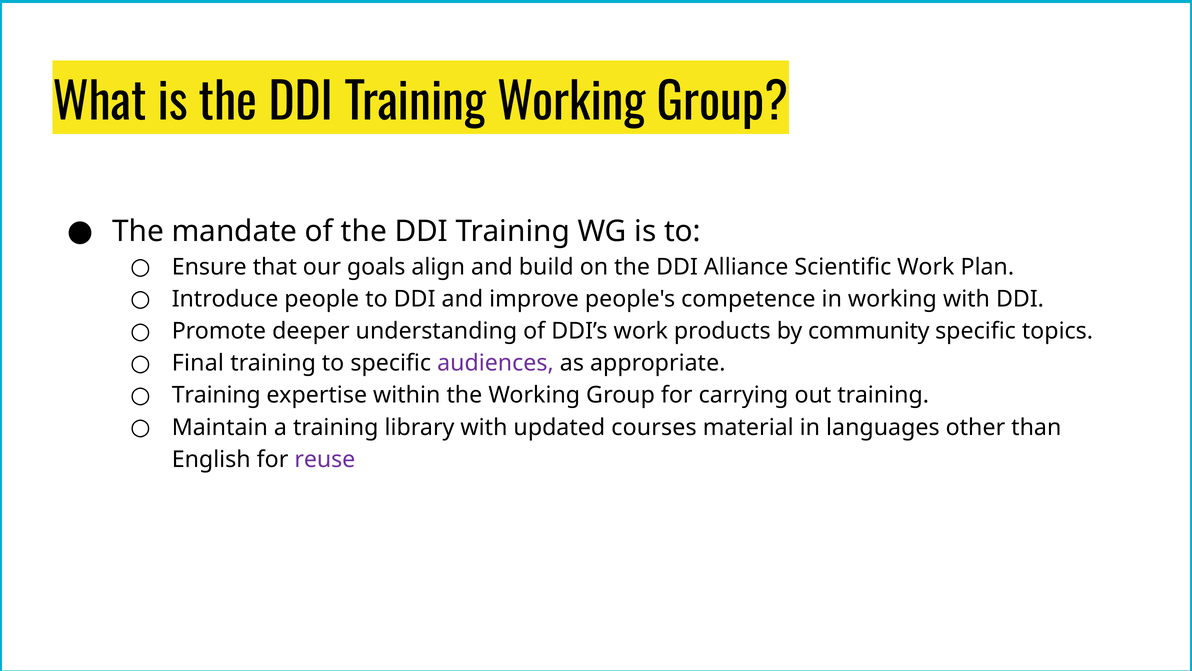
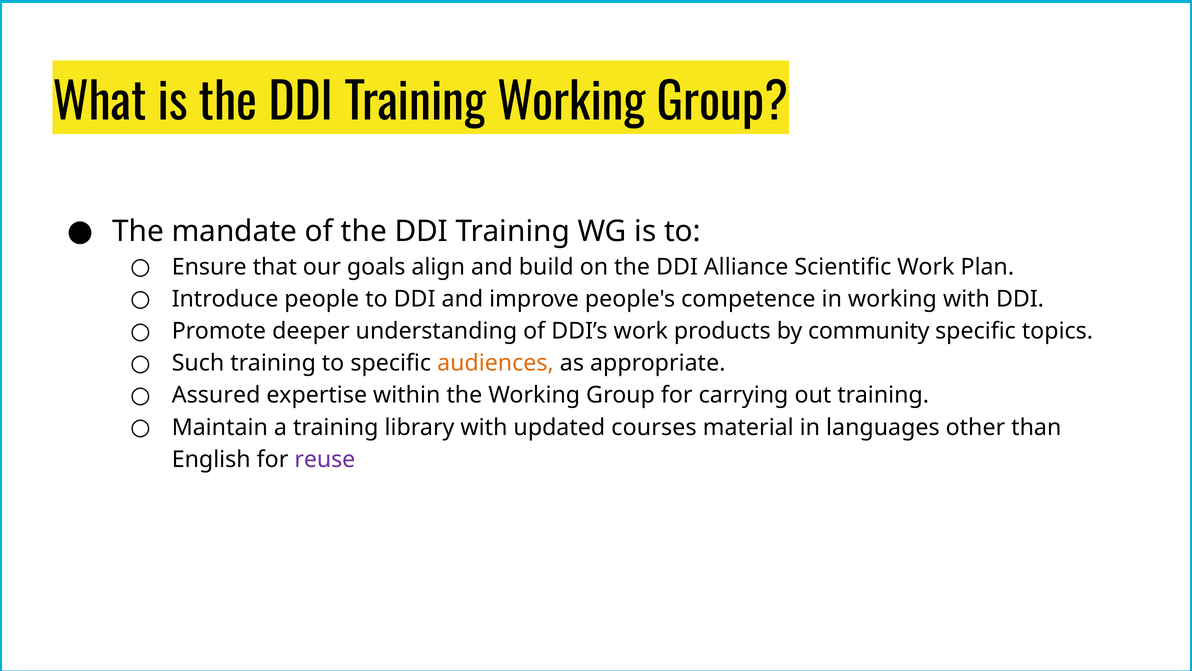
Final: Final -> Such
audiences colour: purple -> orange
Training at (216, 395): Training -> Assured
